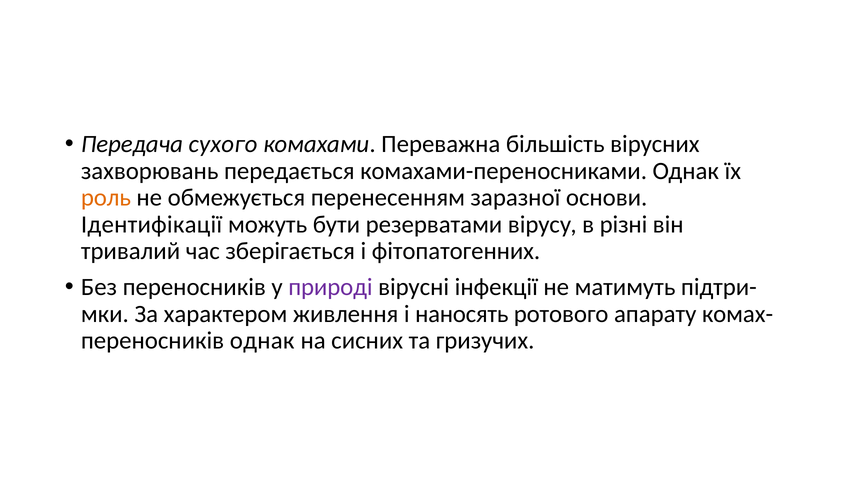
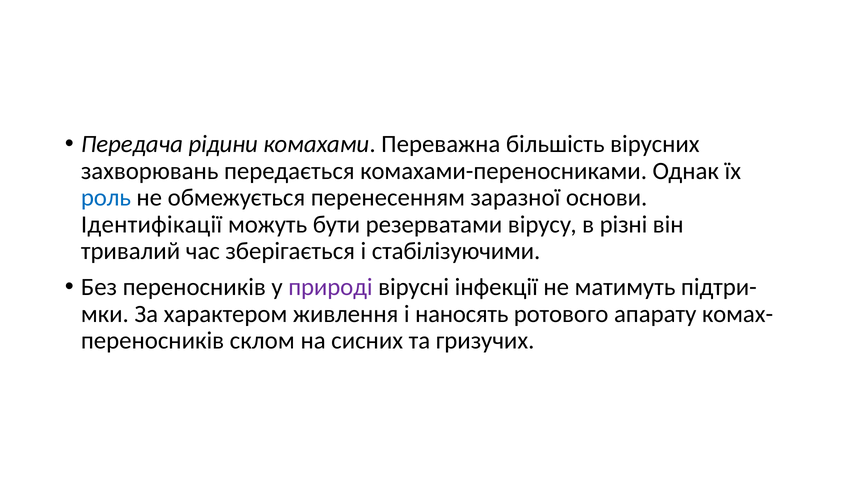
сухого: сухого -> рідини
роль colour: orange -> blue
фітопатогенних: фітопатогенних -> стабілізуючими
переносників однак: однак -> склом
